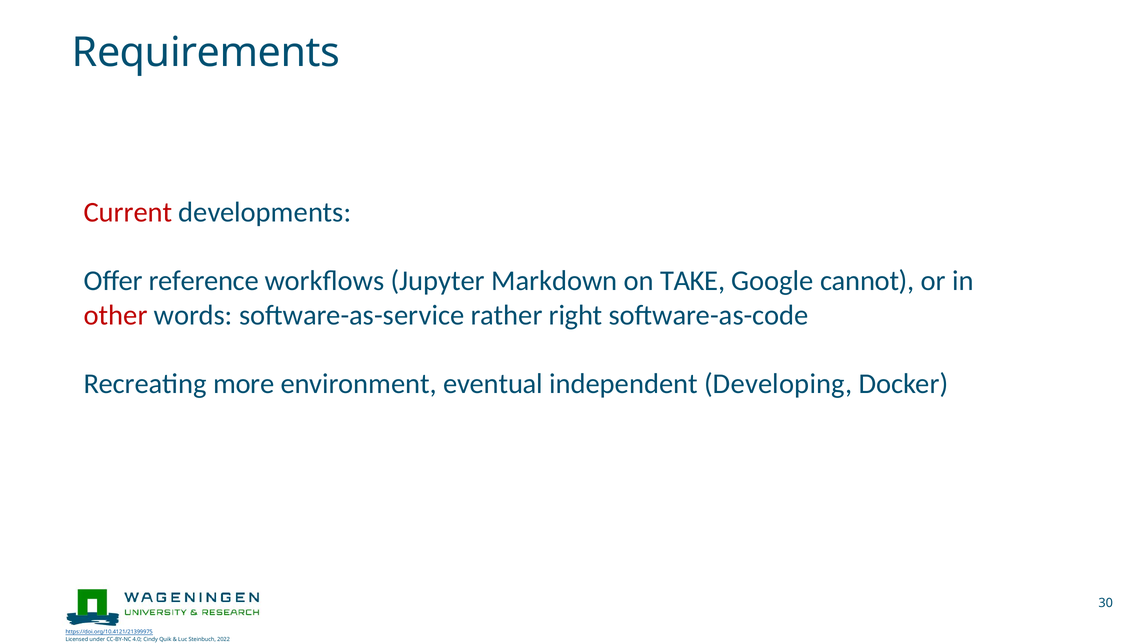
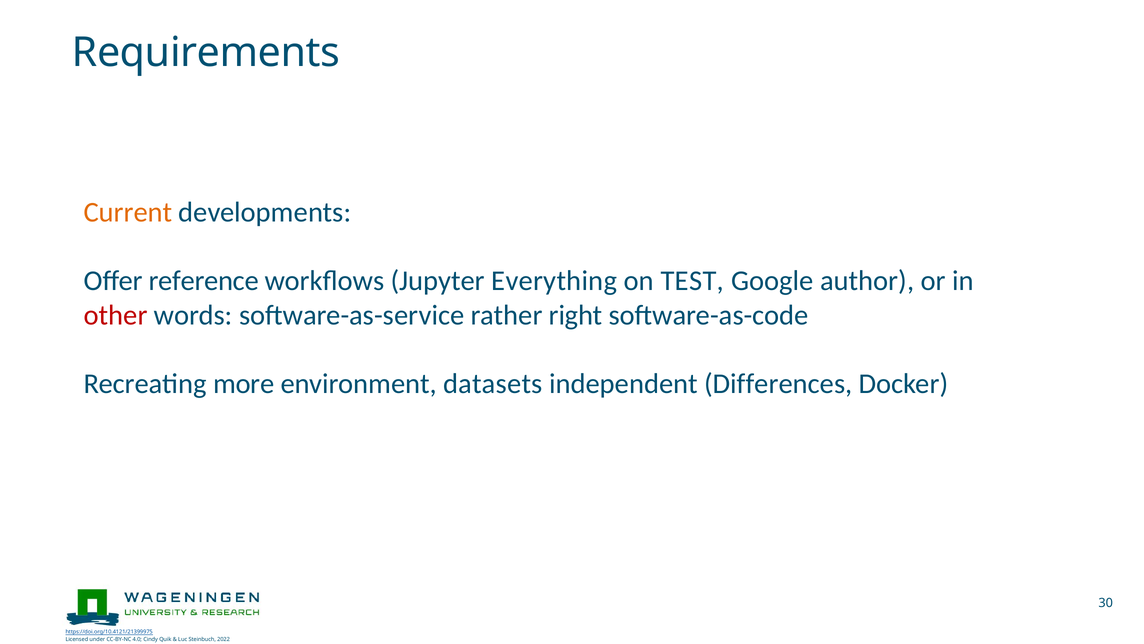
Current colour: red -> orange
Markdown: Markdown -> Everything
TAKE: TAKE -> TEST
cannot: cannot -> author
eventual: eventual -> datasets
Developing: Developing -> Differences
